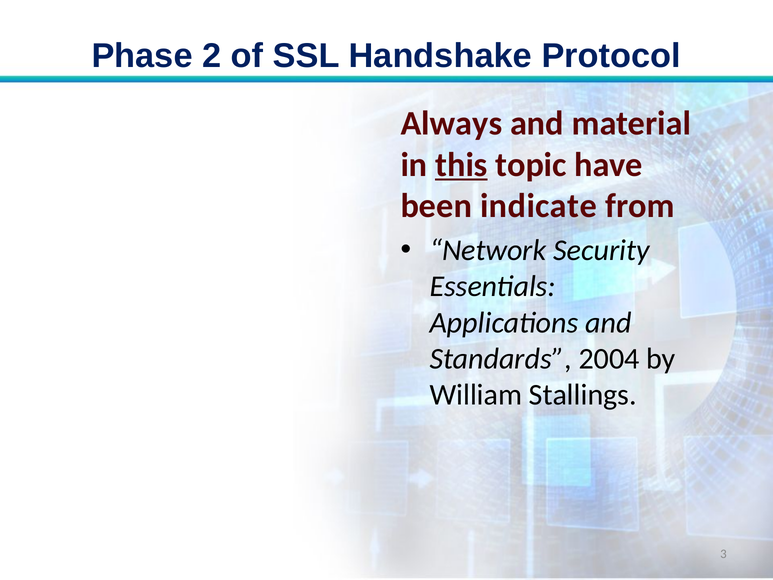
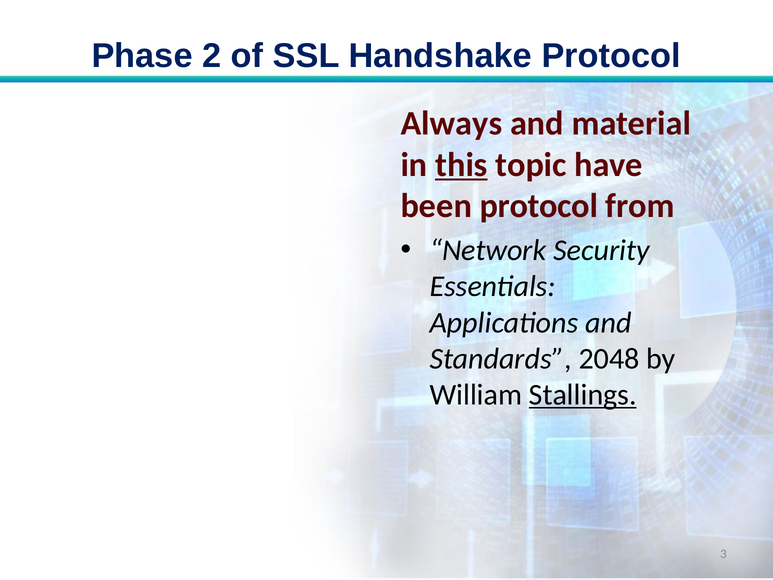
been indicate: indicate -> protocol
2004: 2004 -> 2048
Stallings underline: none -> present
